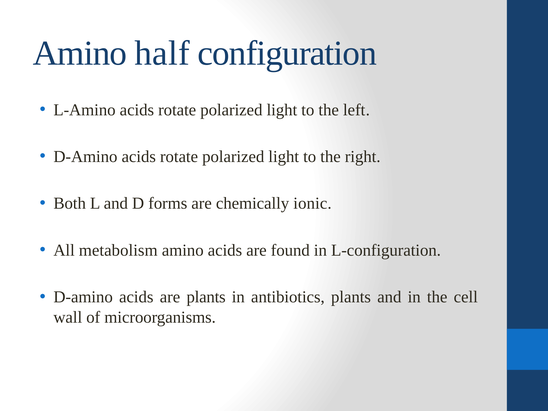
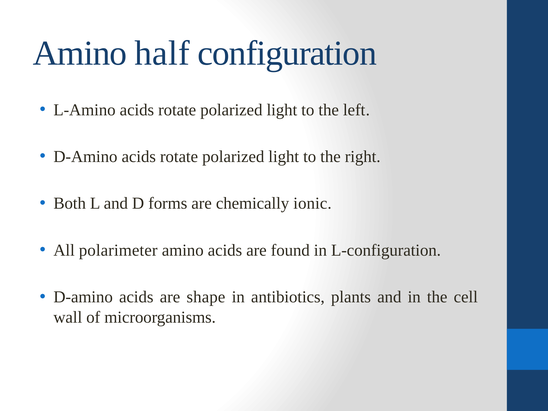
metabolism: metabolism -> polarimeter
are plants: plants -> shape
